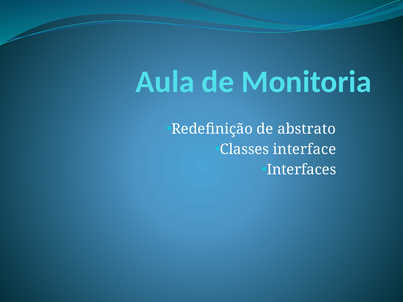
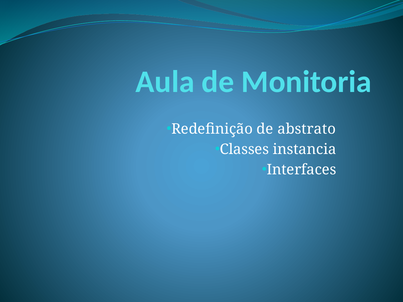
interface: interface -> instancia
